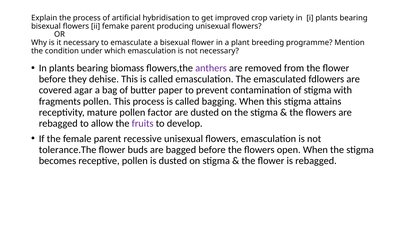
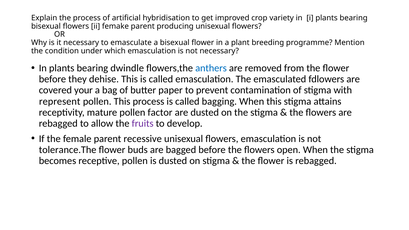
biomass: biomass -> dwindle
anthers colour: purple -> blue
agar: agar -> your
fragments: fragments -> represent
